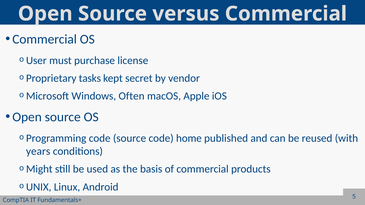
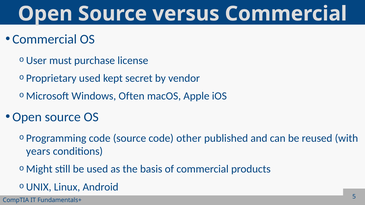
tasks at (90, 78): tasks -> used
home: home -> other
